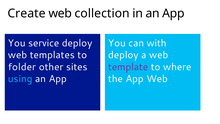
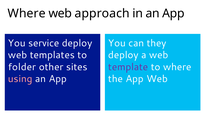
Create at (27, 13): Create -> Where
collection: collection -> approach
with: with -> they
using colour: light blue -> pink
